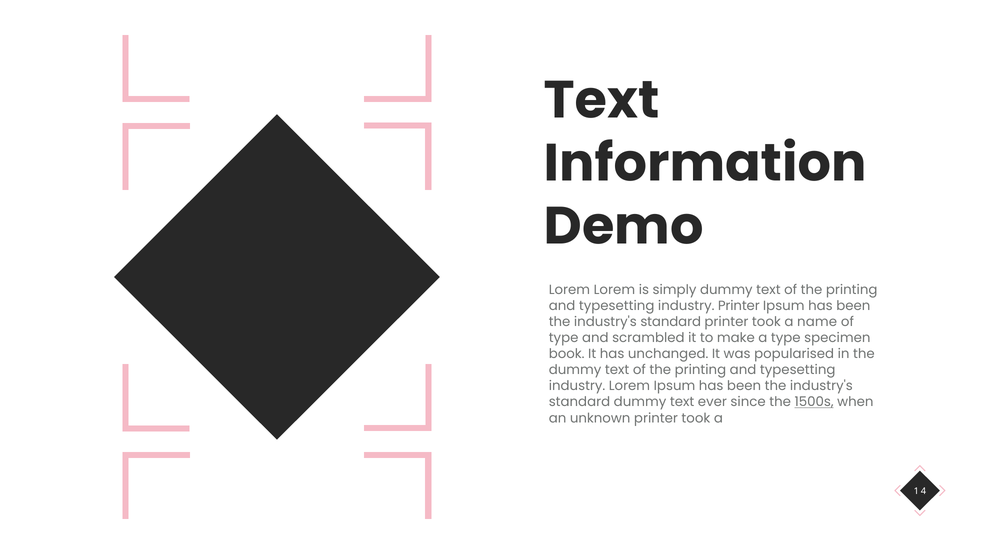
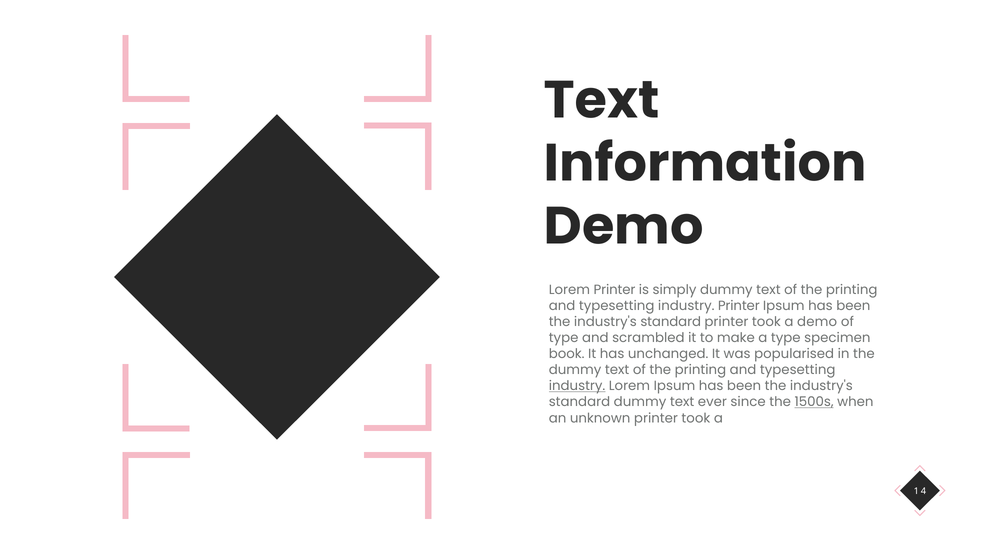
Lorem Lorem: Lorem -> Printer
a name: name -> demo
industry at (577, 386) underline: none -> present
